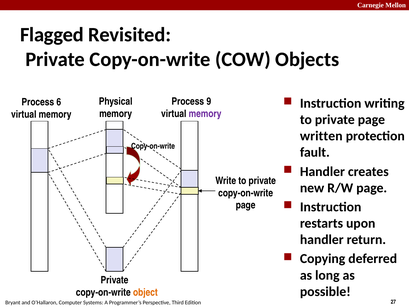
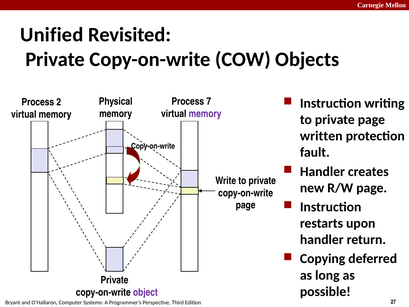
Flagged: Flagged -> Unified
9: 9 -> 7
6: 6 -> 2
object colour: orange -> purple
